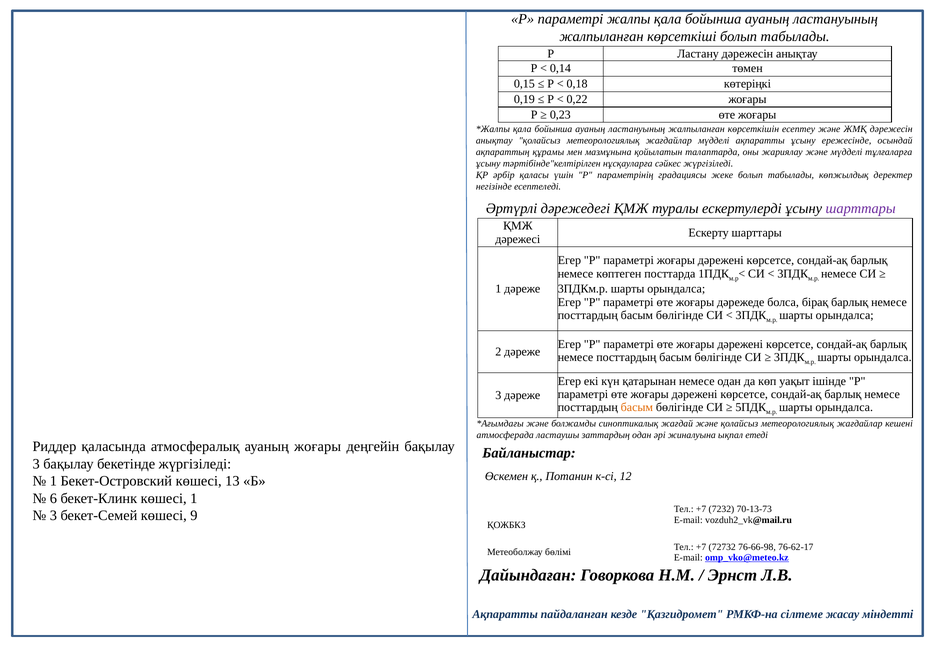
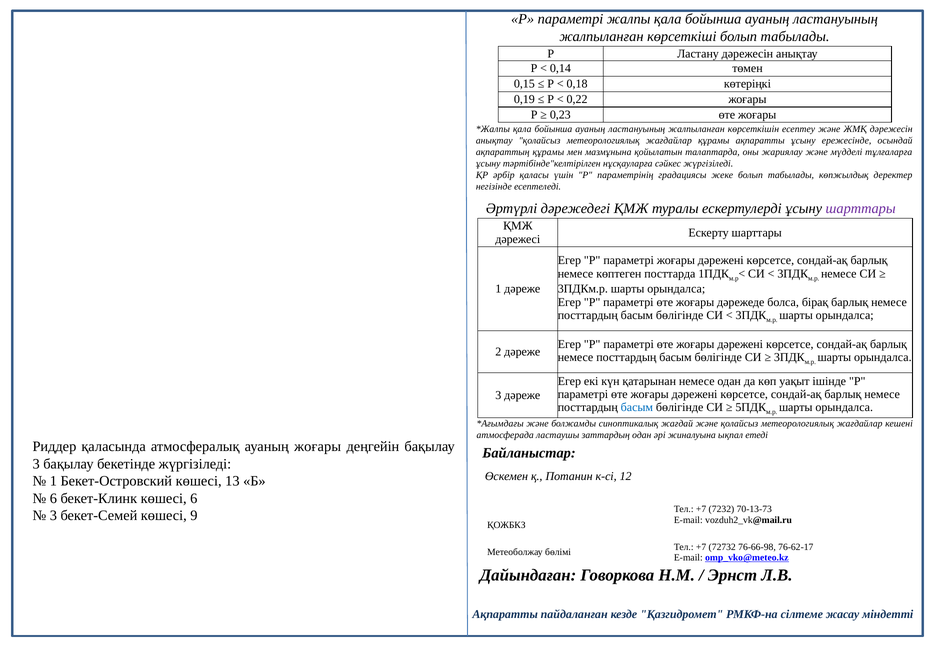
жағдайлар мүдделі: мүдделі -> құрамы
басым at (637, 408) colour: orange -> blue
көшесі 1: 1 -> 6
